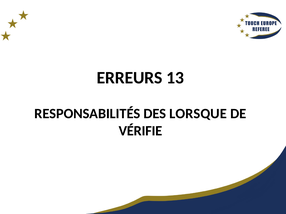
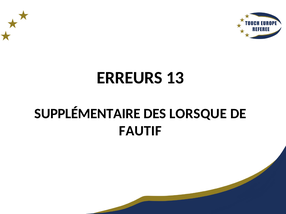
RESPONSABILITÉS: RESPONSABILITÉS -> SUPPLÉMENTAIRE
VÉRIFIE: VÉRIFIE -> FAUTIF
